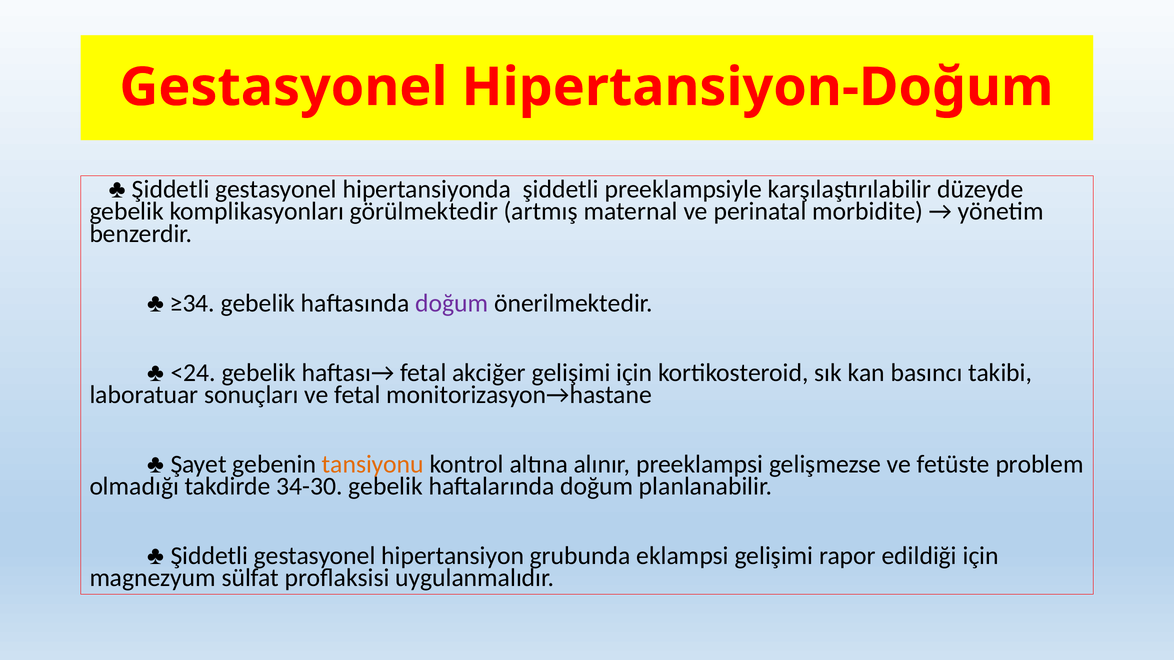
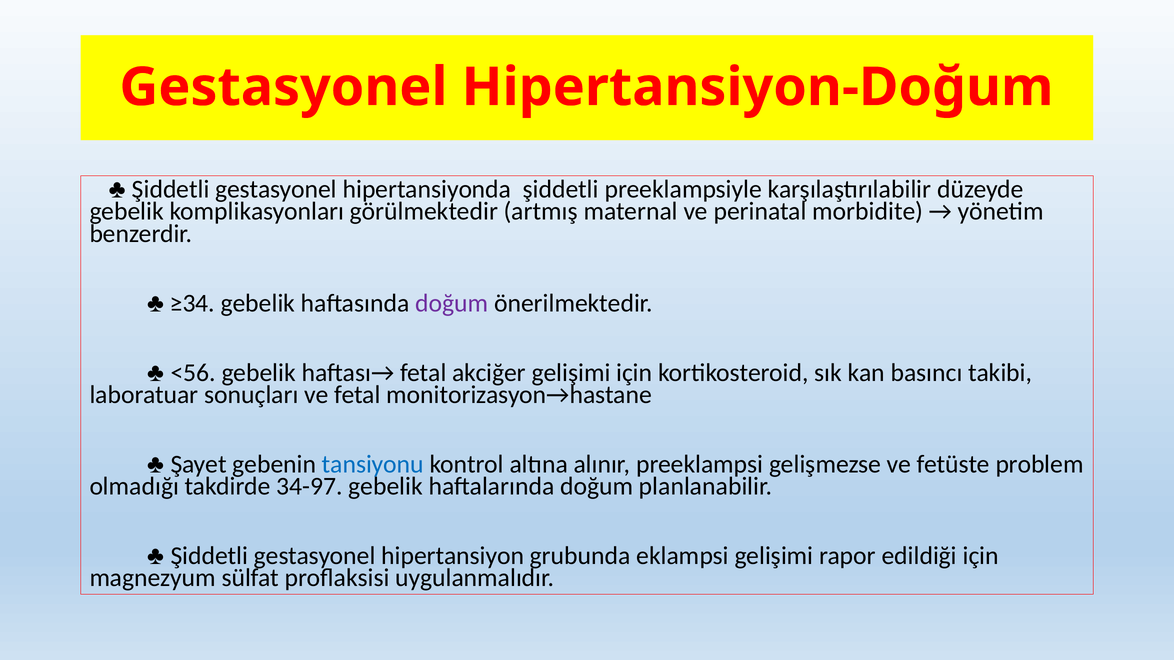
<24: <24 -> <56
tansiyonu colour: orange -> blue
34-30: 34-30 -> 34-97
